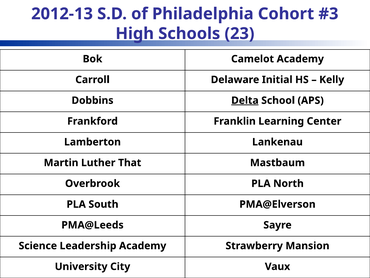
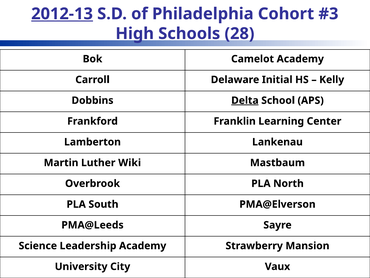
2012-13 underline: none -> present
23: 23 -> 28
That: That -> Wiki
